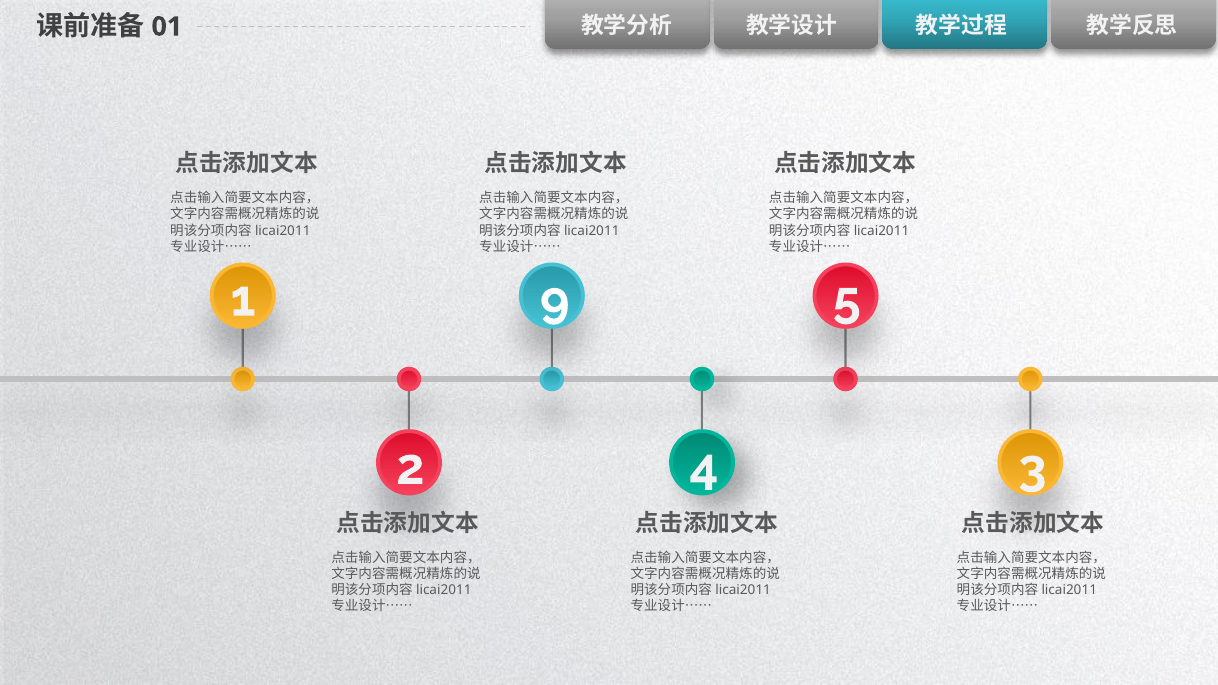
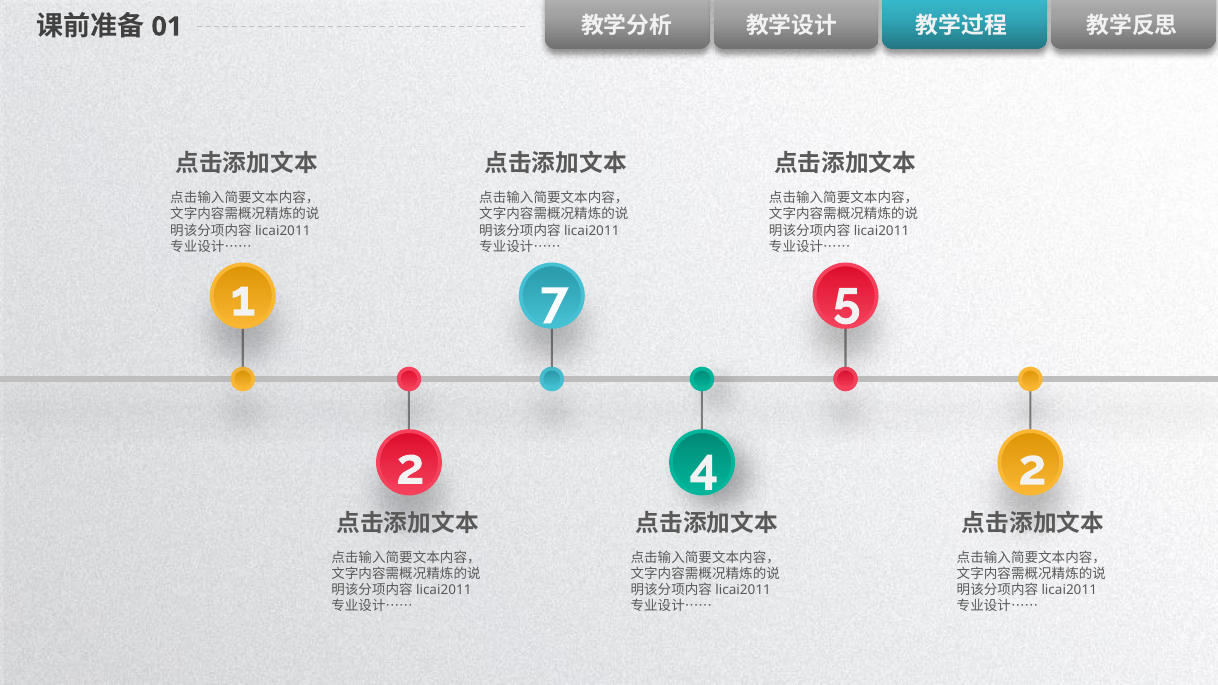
9: 9 -> 7
4 3: 3 -> 2
